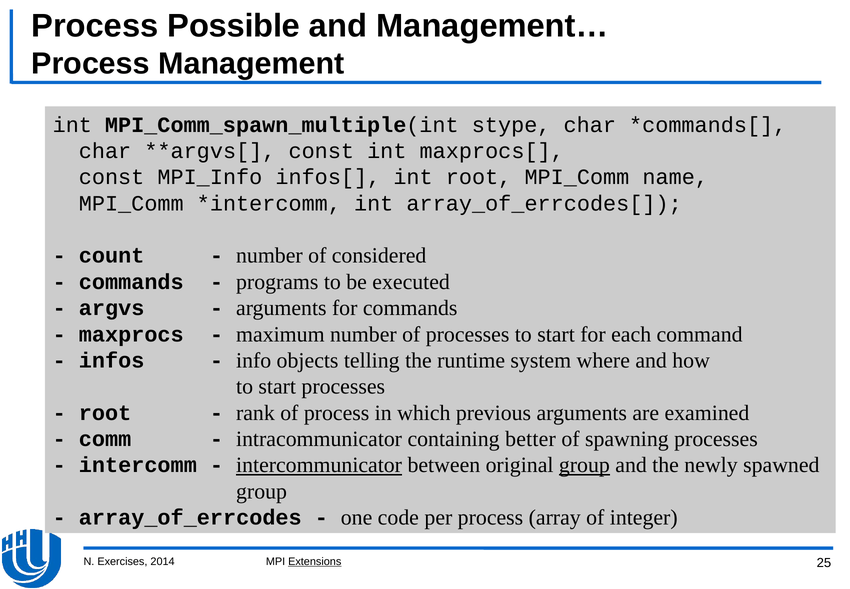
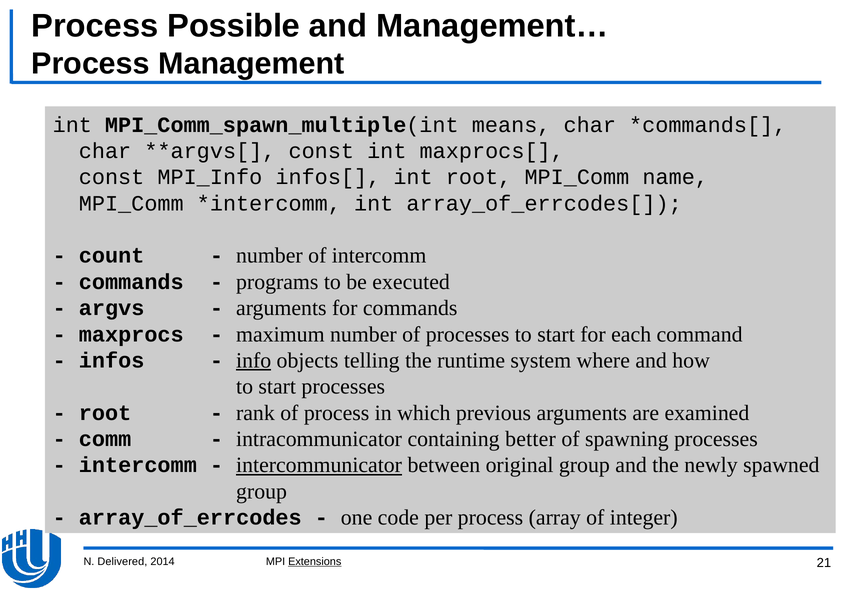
stype: stype -> means
of considered: considered -> intercomm
info underline: none -> present
group at (584, 465) underline: present -> none
Exercises: Exercises -> Delivered
25: 25 -> 21
